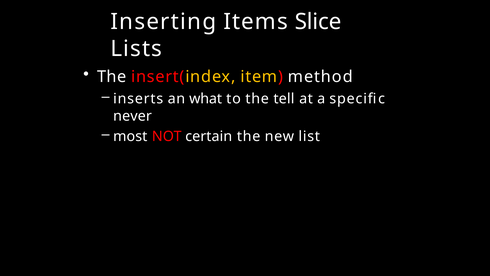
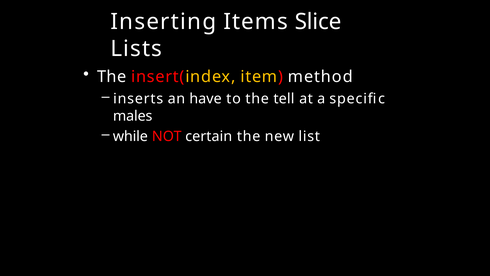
what: what -> have
never: never -> males
most: most -> while
